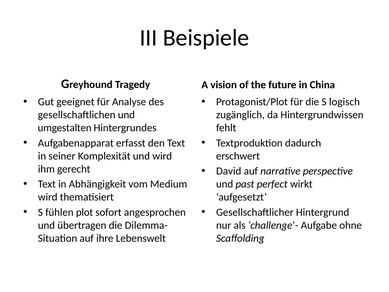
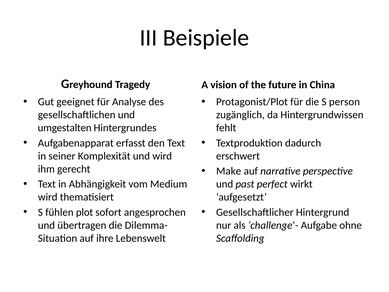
logisch: logisch -> person
David: David -> Make
